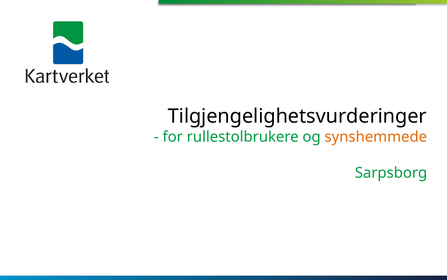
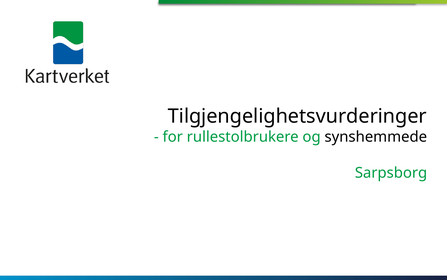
synshemmede colour: orange -> black
